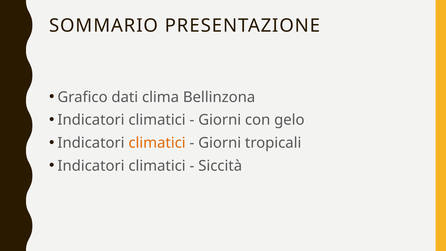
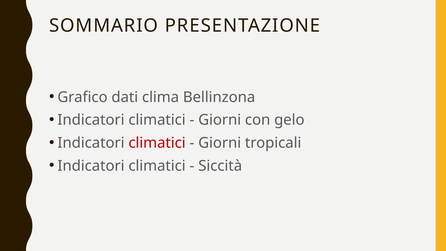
climatici at (157, 143) colour: orange -> red
